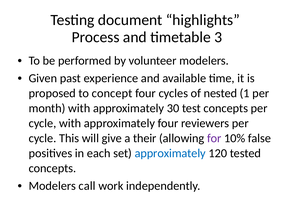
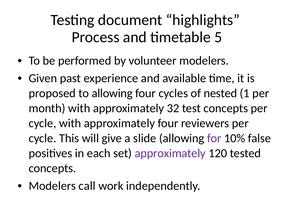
3: 3 -> 5
to concept: concept -> allowing
30: 30 -> 32
their: their -> slide
approximately at (170, 153) colour: blue -> purple
